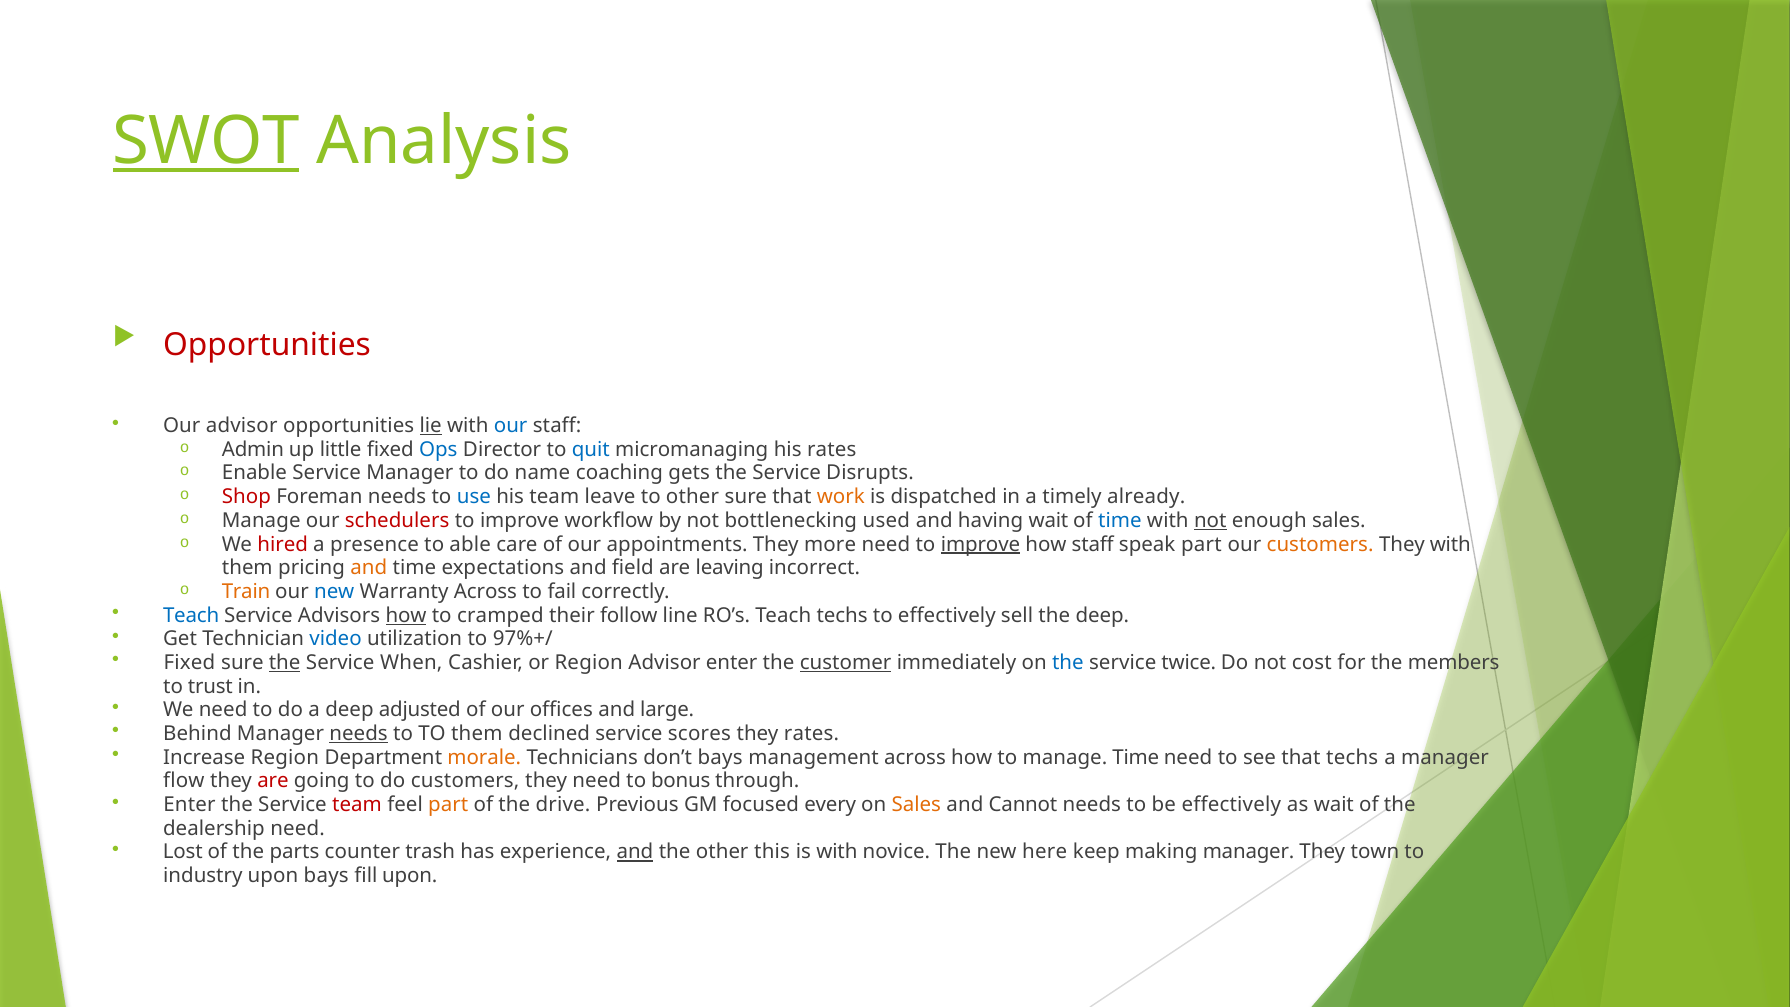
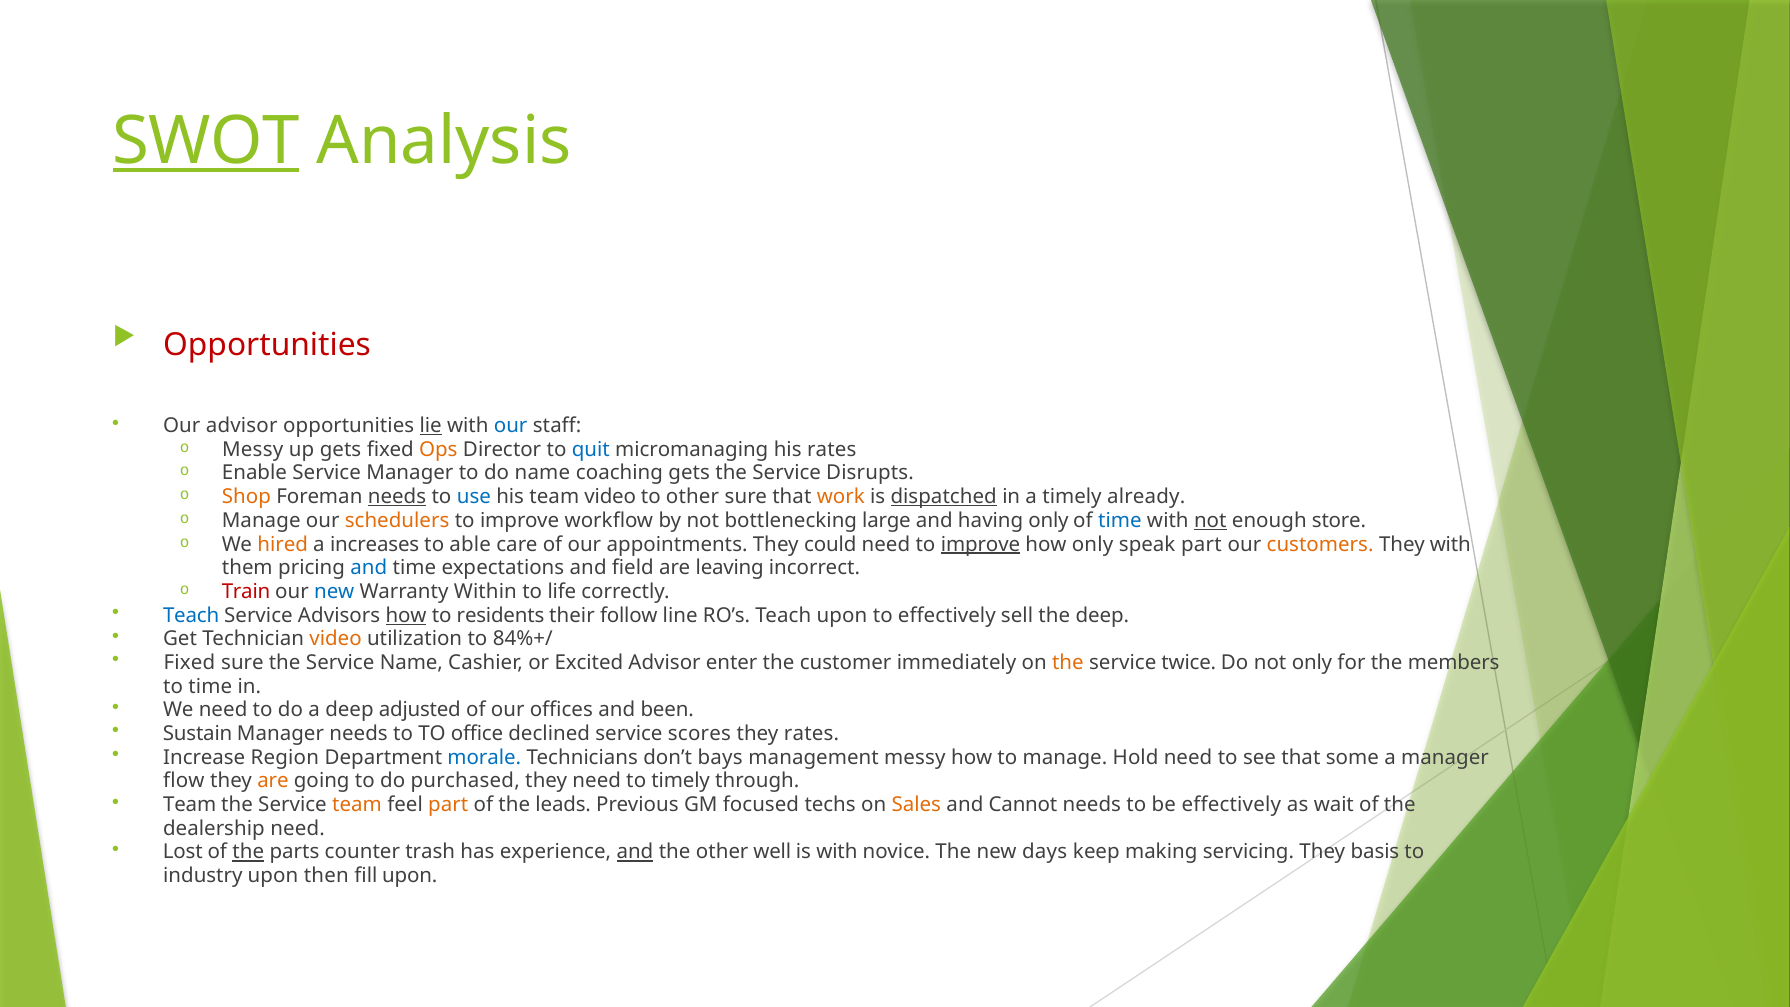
Admin at (253, 449): Admin -> Messy
up little: little -> gets
Ops colour: blue -> orange
Shop colour: red -> orange
needs at (397, 497) underline: none -> present
team leave: leave -> video
dispatched underline: none -> present
schedulers colour: red -> orange
used: used -> large
having wait: wait -> only
enough sales: sales -> store
hired colour: red -> orange
presence: presence -> increases
more: more -> could
how staff: staff -> only
and at (369, 568) colour: orange -> blue
Train colour: orange -> red
Warranty Across: Across -> Within
fail: fail -> life
cramped: cramped -> residents
Teach techs: techs -> upon
video at (336, 639) colour: blue -> orange
97%+/: 97%+/ -> 84%+/
the at (285, 663) underline: present -> none
Service When: When -> Name
or Region: Region -> Excited
customer underline: present -> none
the at (1068, 663) colour: blue -> orange
not cost: cost -> only
to trust: trust -> time
large: large -> been
Behind: Behind -> Sustain
needs at (359, 734) underline: present -> none
TO them: them -> office
morale colour: orange -> blue
management across: across -> messy
manage Time: Time -> Hold
that techs: techs -> some
are at (273, 781) colour: red -> orange
do customers: customers -> purchased
to bonus: bonus -> timely
Enter at (189, 805): Enter -> Team
team at (357, 805) colour: red -> orange
drive: drive -> leads
every: every -> techs
the at (248, 852) underline: none -> present
this: this -> well
here: here -> days
making manager: manager -> servicing
town: town -> basis
upon bays: bays -> then
